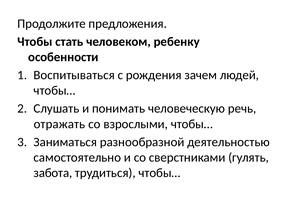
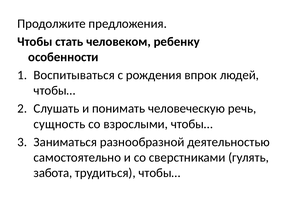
зачем: зачем -> впрок
отражать: отражать -> сущность
